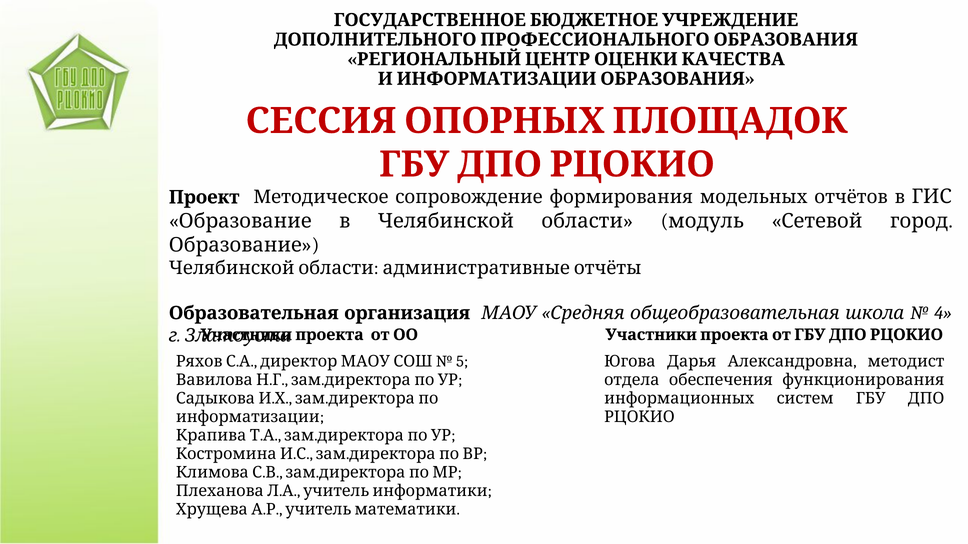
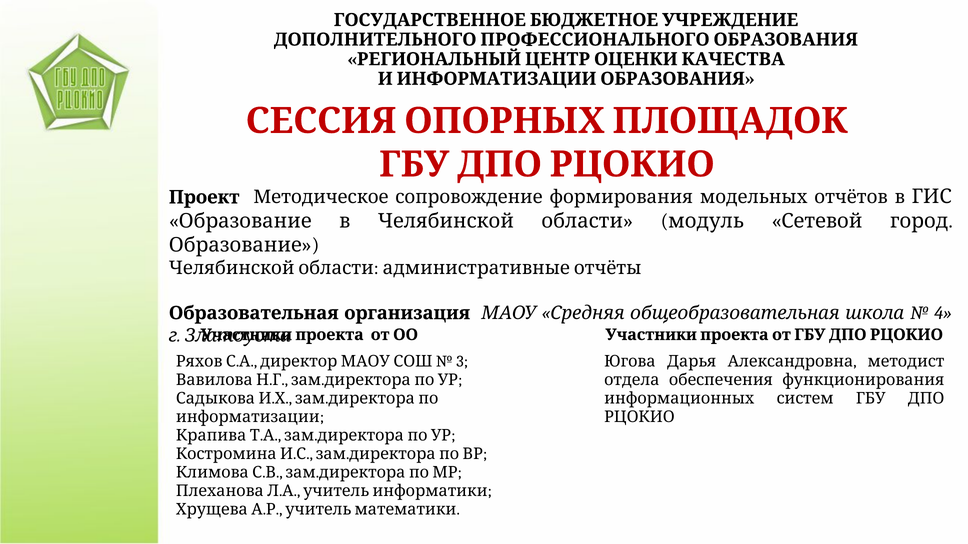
5: 5 -> 3
